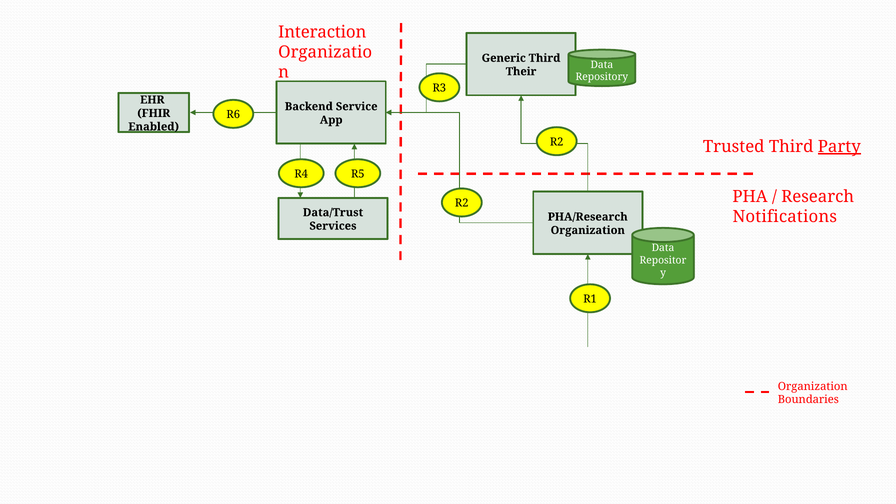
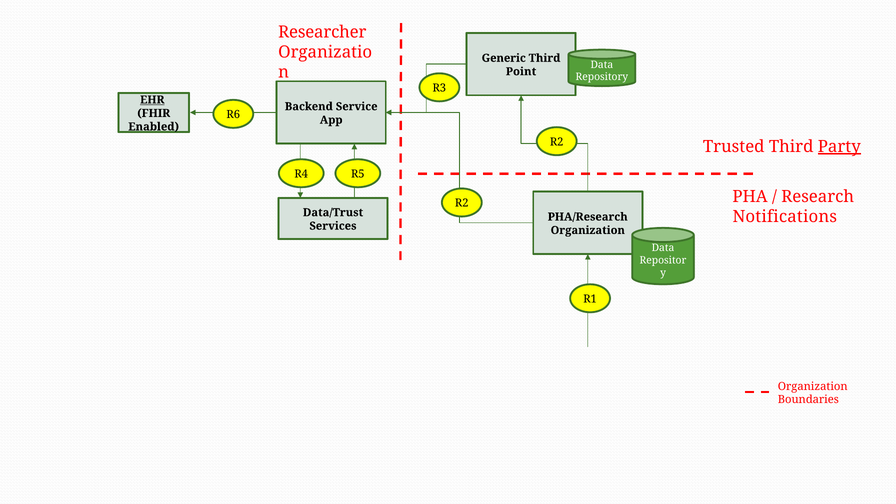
Interaction: Interaction -> Researcher
Their: Their -> Point
EHR underline: none -> present
